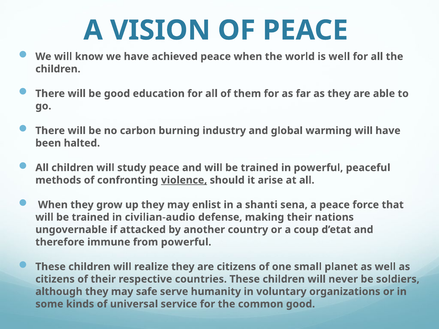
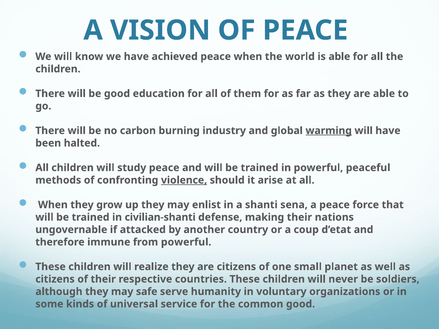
is well: well -> able
warming underline: none -> present
civilian-audio: civilian-audio -> civilian-shanti
